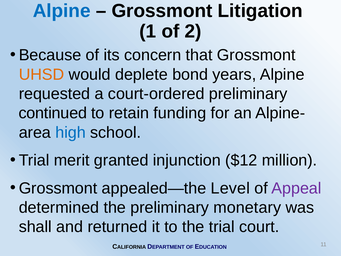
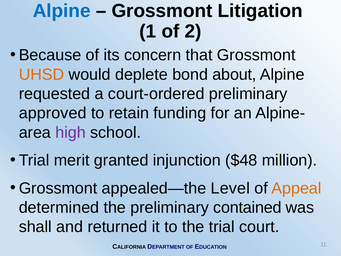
years: years -> about
continued: continued -> approved
high colour: blue -> purple
$12: $12 -> $48
Appeal colour: purple -> orange
monetary: monetary -> contained
